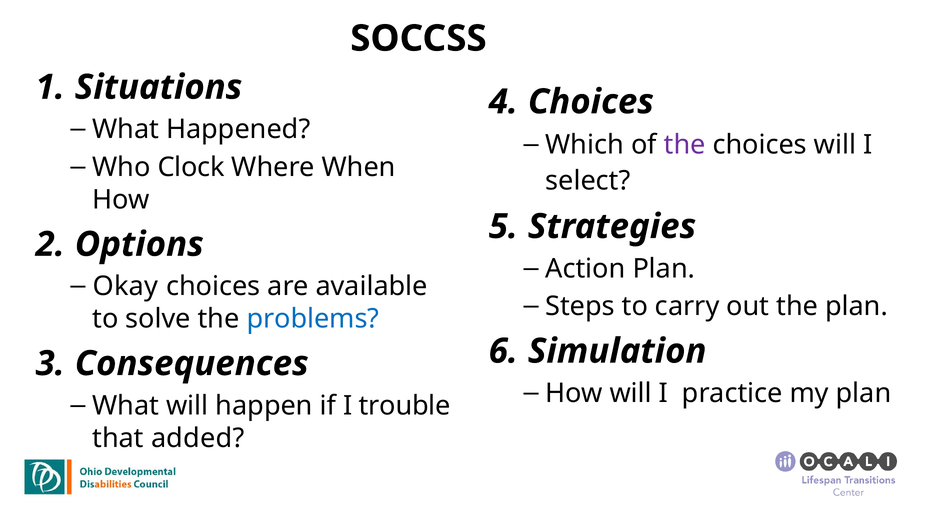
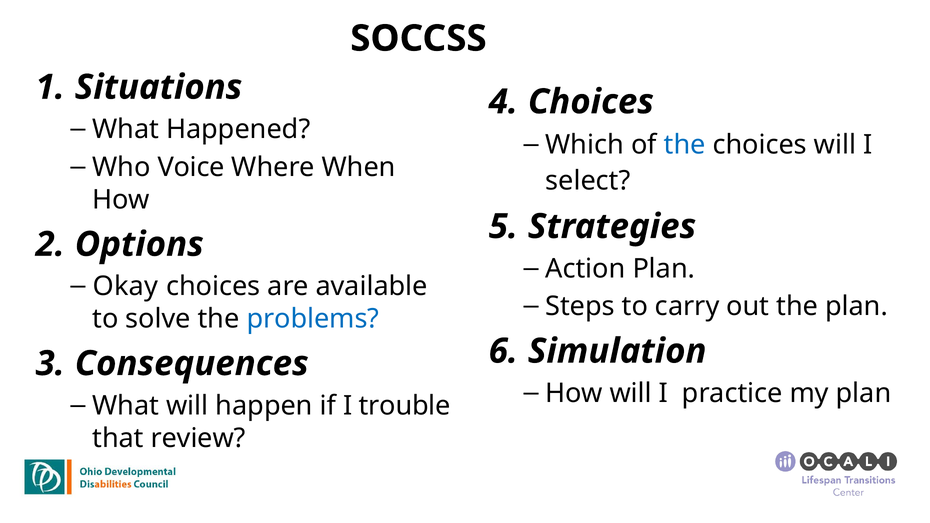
the at (685, 145) colour: purple -> blue
Clock: Clock -> Voice
added: added -> review
